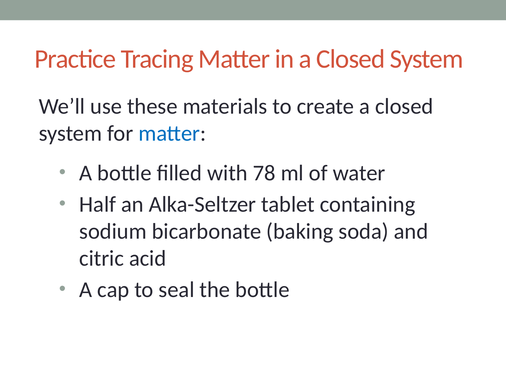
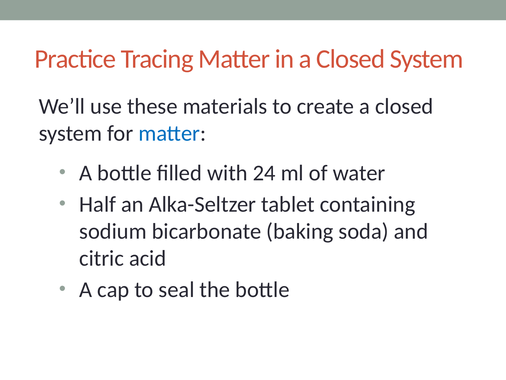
78: 78 -> 24
